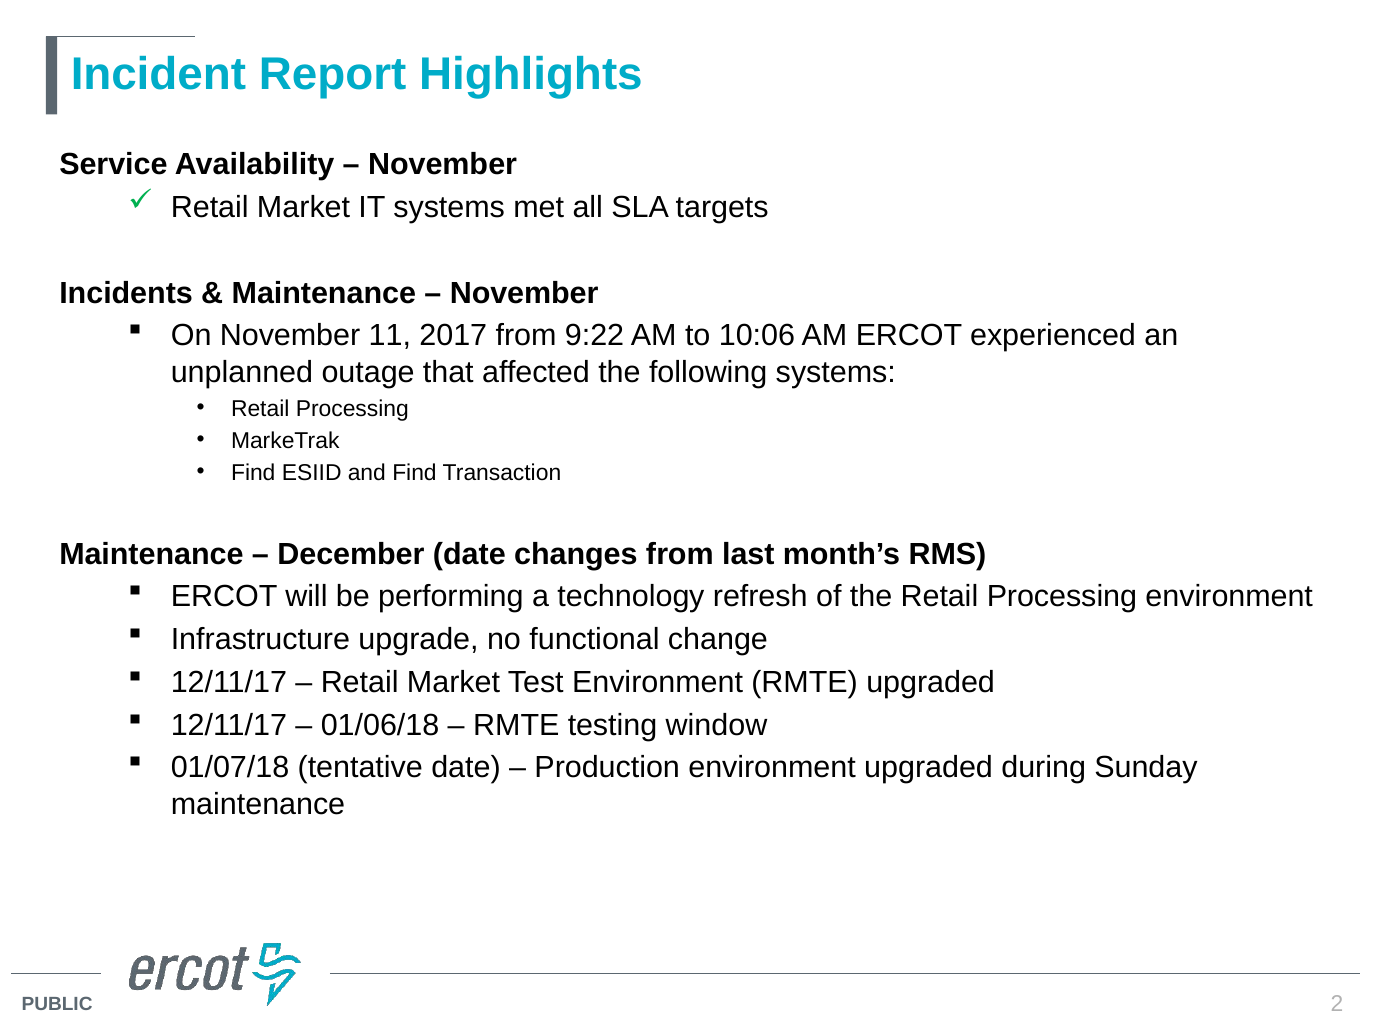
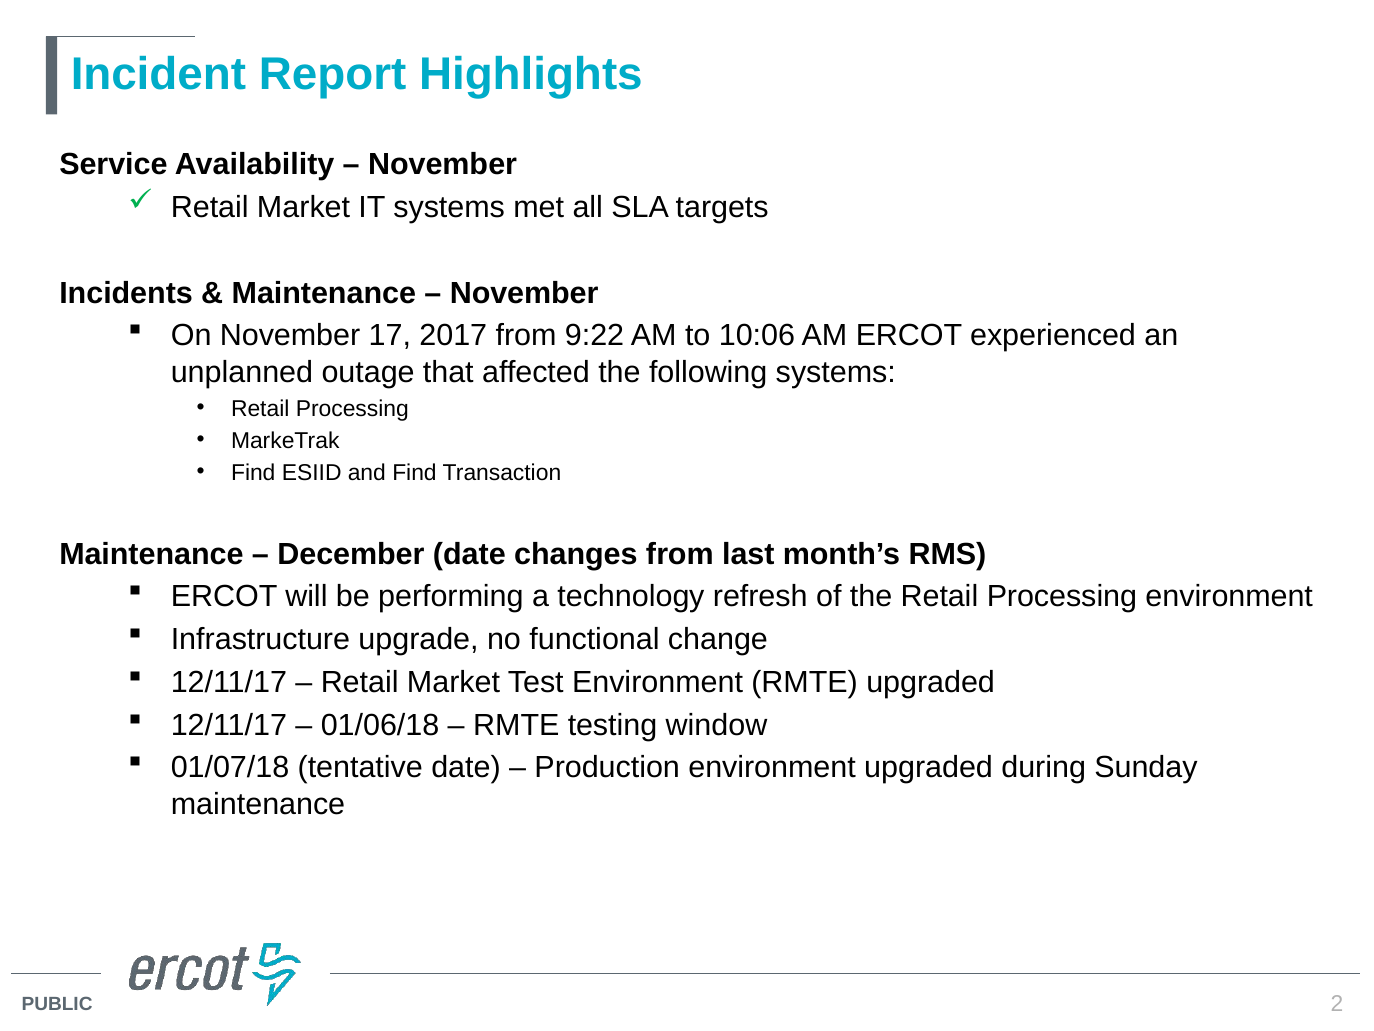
11: 11 -> 17
